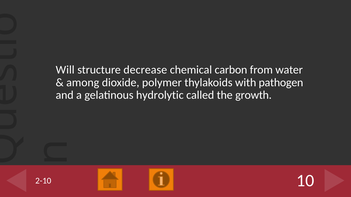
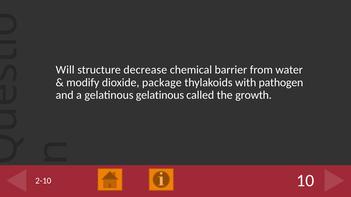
carbon: carbon -> barrier
among: among -> modify
polymer: polymer -> package
gelatinous hydrolytic: hydrolytic -> gelatinous
